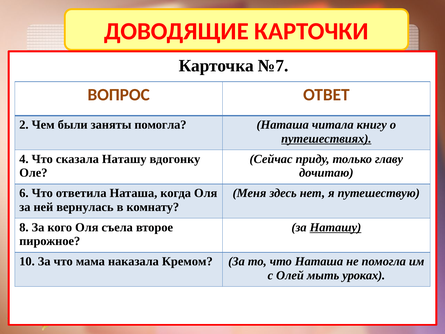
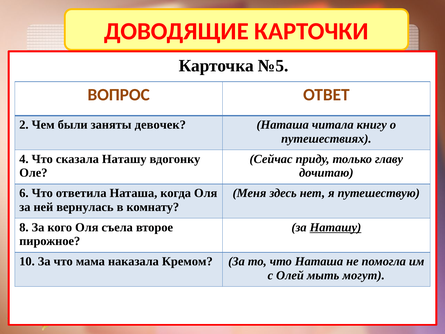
№7: №7 -> №5
заняты помогла: помогла -> девочек
путешествиях underline: present -> none
уроках: уроках -> могут
